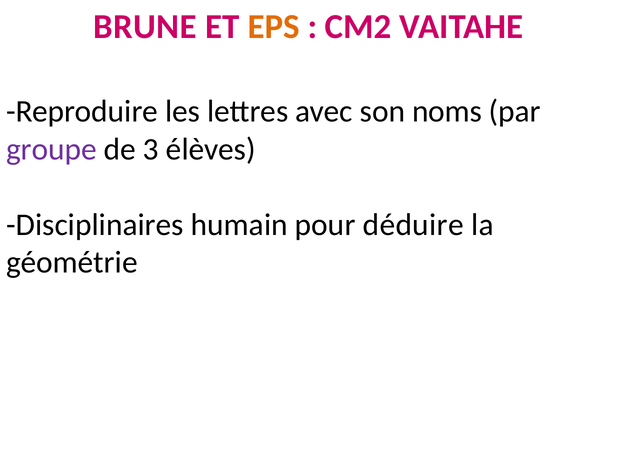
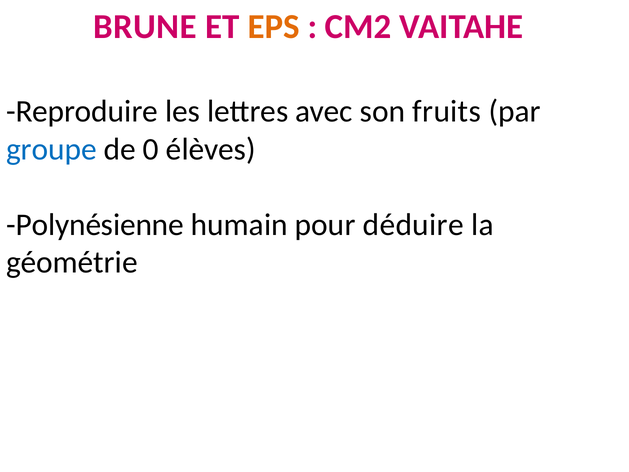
noms: noms -> fruits
groupe colour: purple -> blue
3: 3 -> 0
Disciplinaires: Disciplinaires -> Polynésienne
